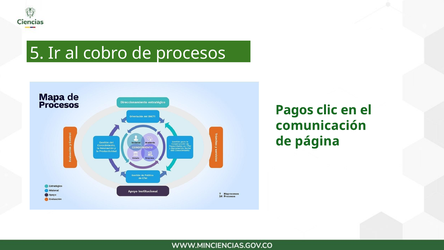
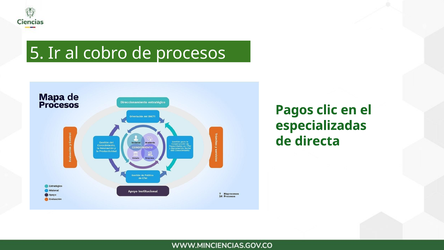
comunicación: comunicación -> especializadas
página: página -> directa
